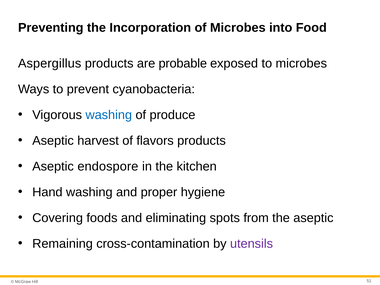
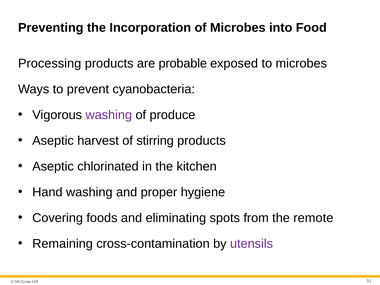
Aspergillus: Aspergillus -> Processing
washing at (109, 115) colour: blue -> purple
flavors: flavors -> stirring
endospore: endospore -> chlorinated
the aseptic: aseptic -> remote
